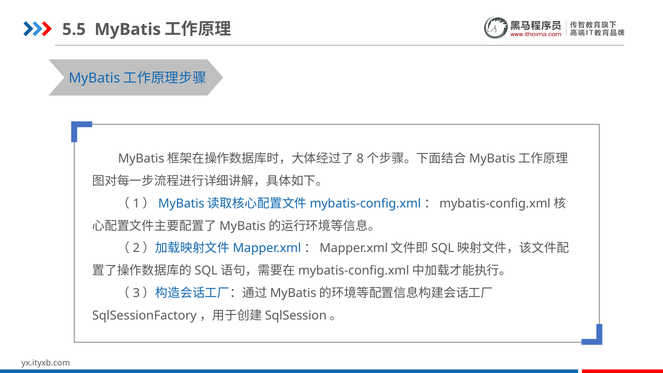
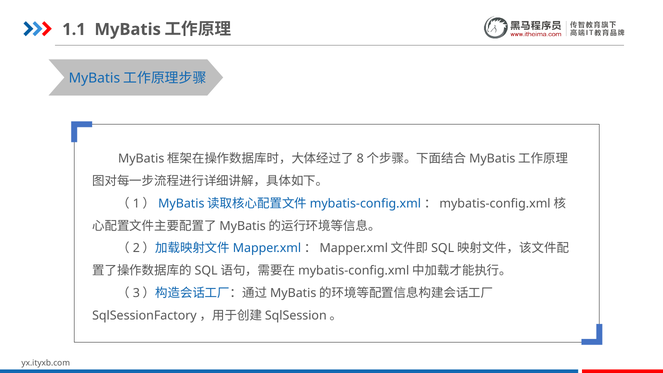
5.5: 5.5 -> 1.1
